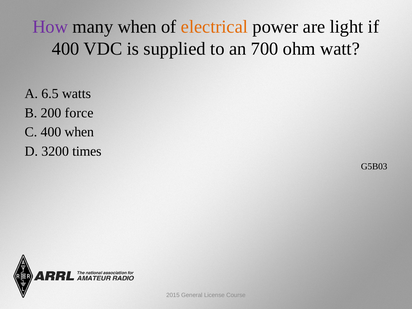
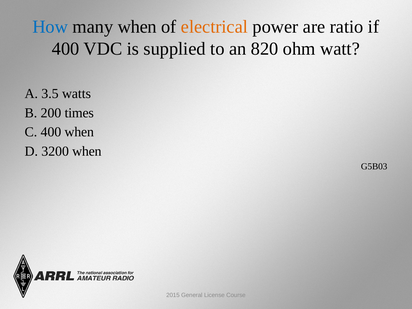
How colour: purple -> blue
light: light -> ratio
700: 700 -> 820
6.5: 6.5 -> 3.5
force: force -> times
3200 times: times -> when
